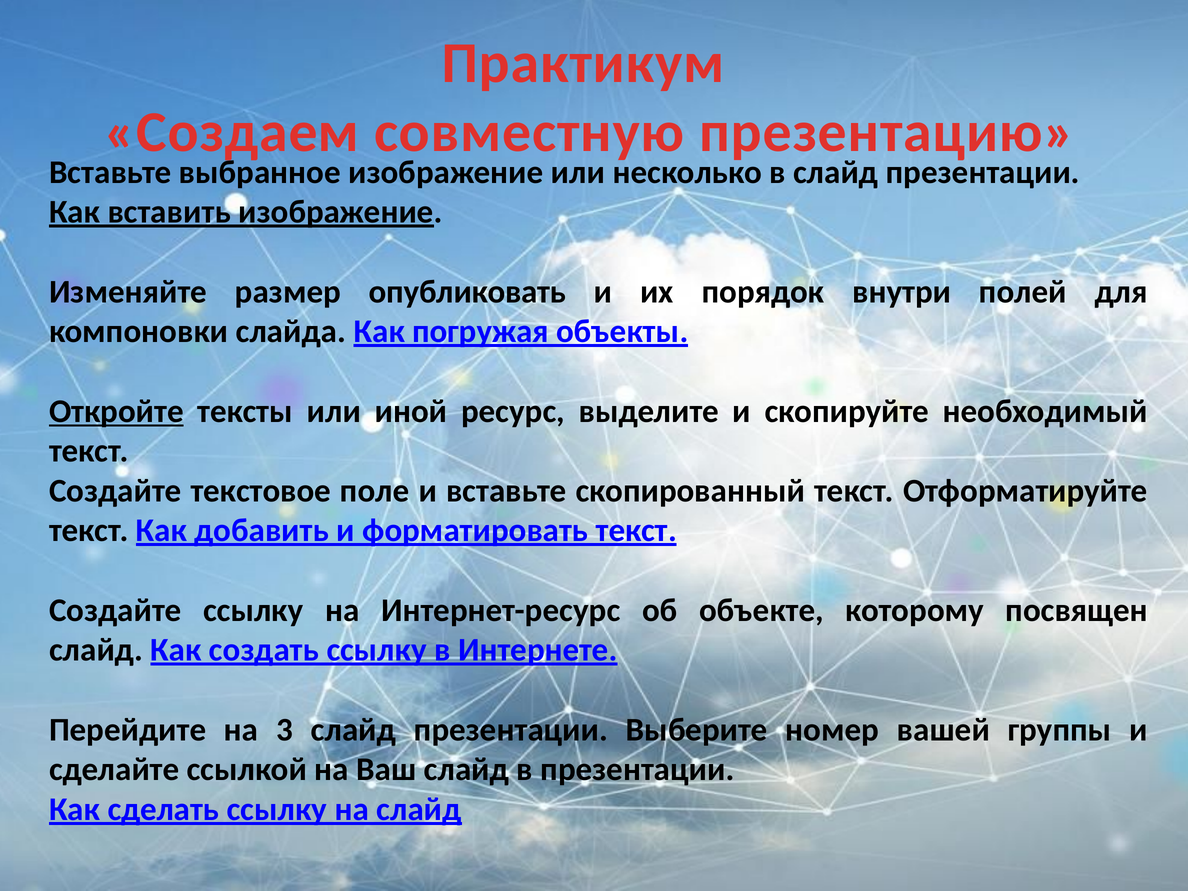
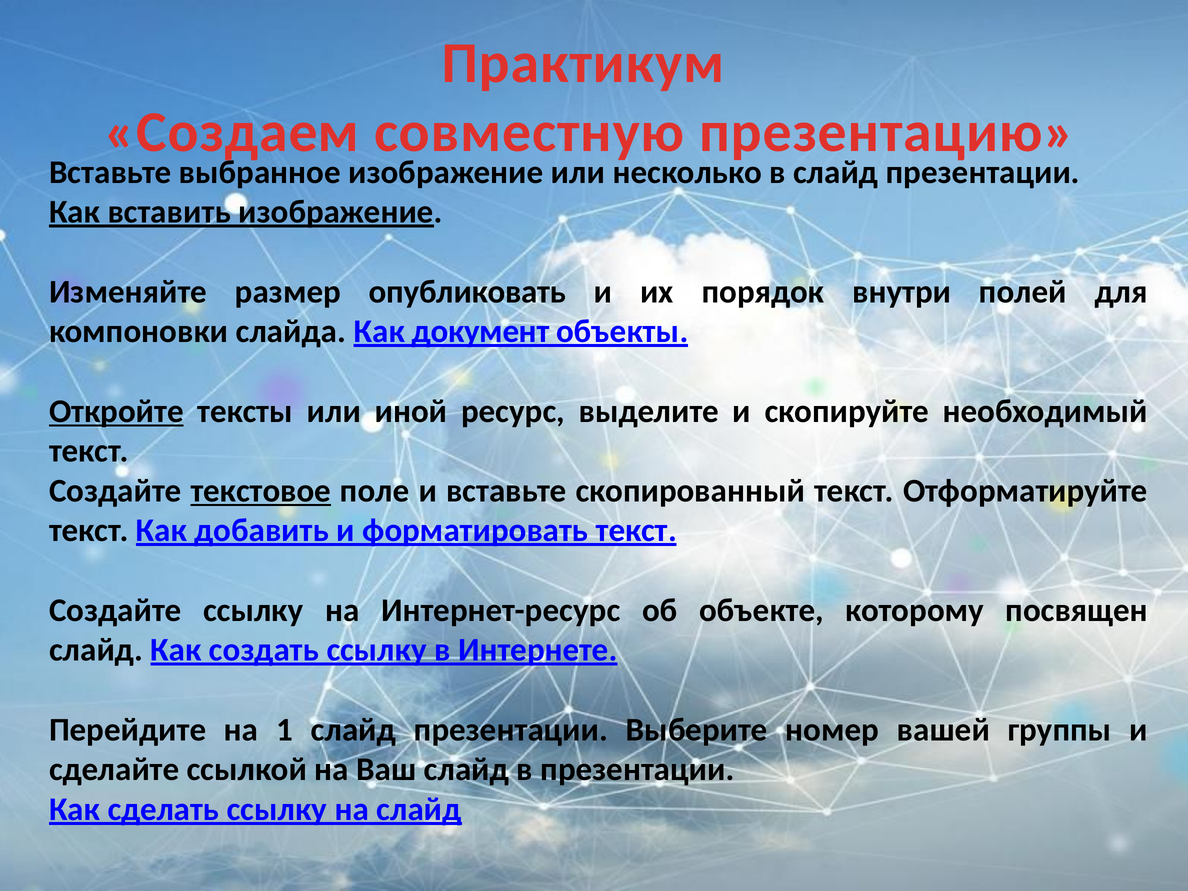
погружая: погружая -> документ
текстовое underline: none -> present
3: 3 -> 1
